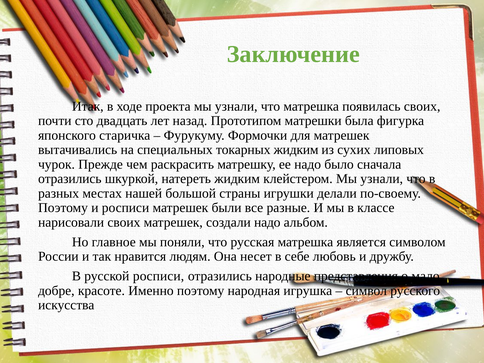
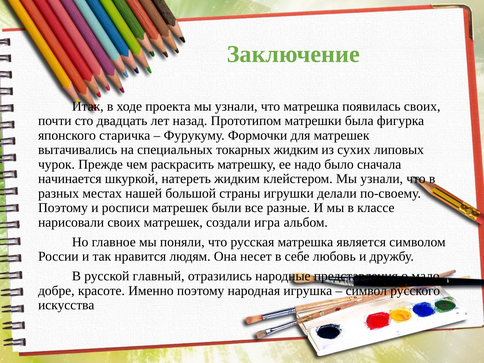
отразились at (70, 179): отразились -> начинается
создали надо: надо -> игра
русской росписи: росписи -> главный
